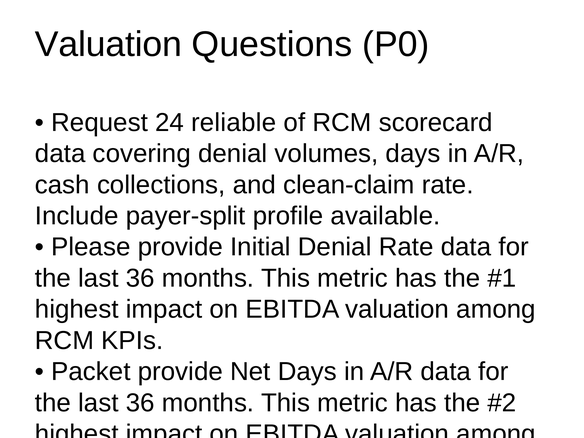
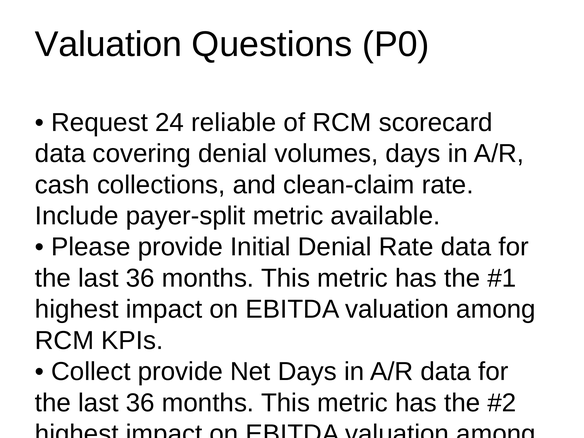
payer-split profile: profile -> metric
Packet at (91, 372): Packet -> Collect
